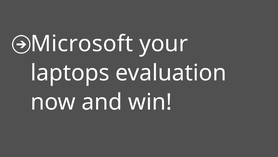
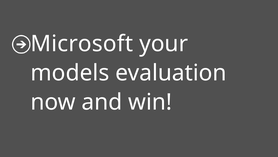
laptops: laptops -> models
